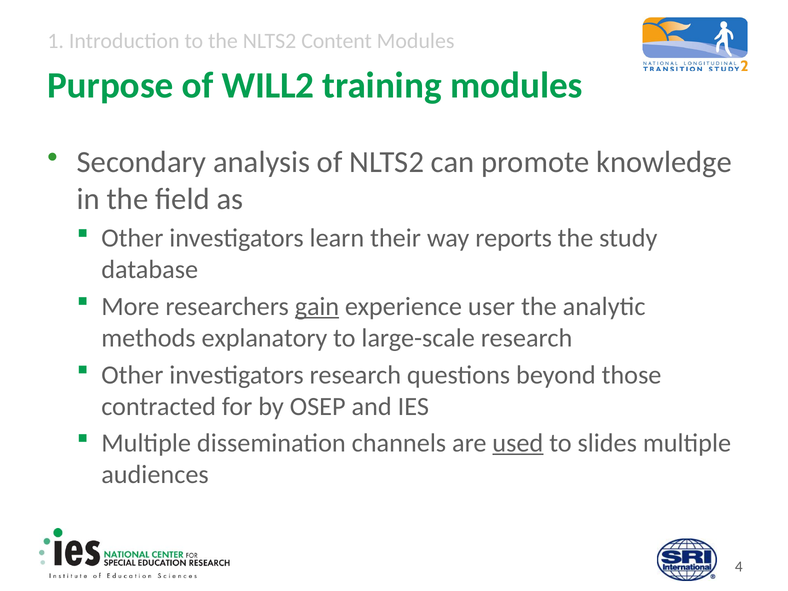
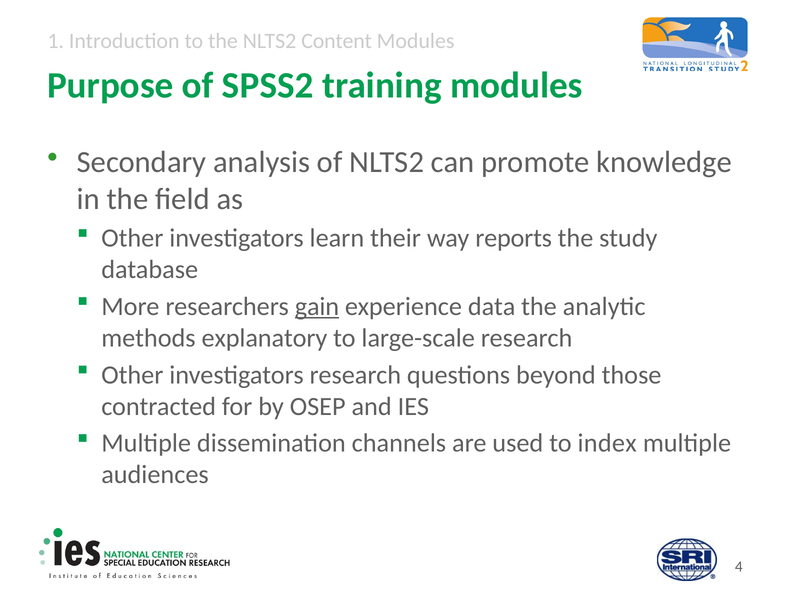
WILL2: WILL2 -> SPSS2
user: user -> data
used underline: present -> none
slides: slides -> index
